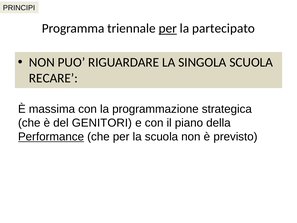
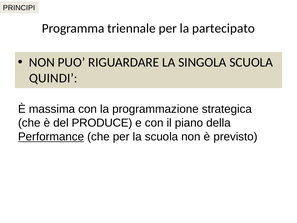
per at (168, 28) underline: present -> none
RECARE: RECARE -> QUINDI
GENITORI: GENITORI -> PRODUCE
